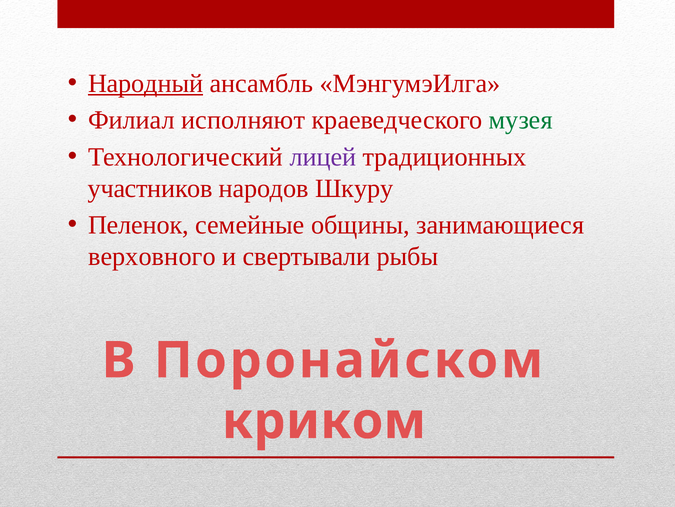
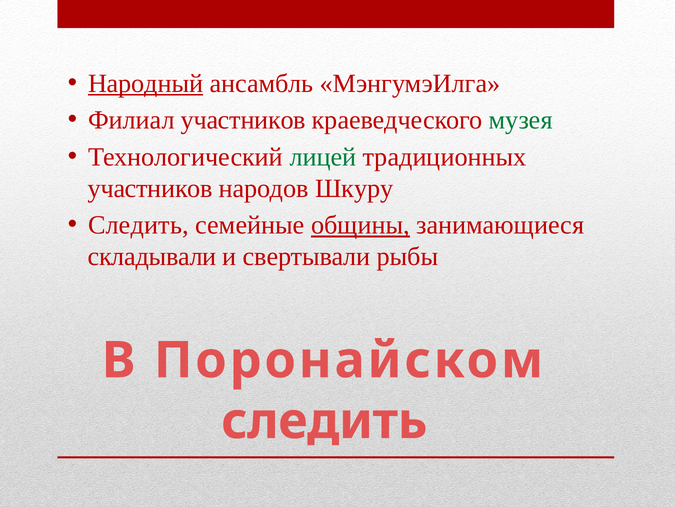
Филиал исполняют: исполняют -> участников
лицей colour: purple -> green
Пеленок at (139, 225): Пеленок -> Следить
общины underline: none -> present
верховного: верховного -> складывали
криком at (324, 421): криком -> следить
